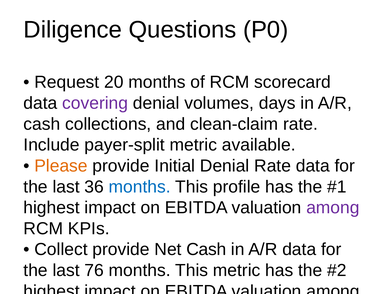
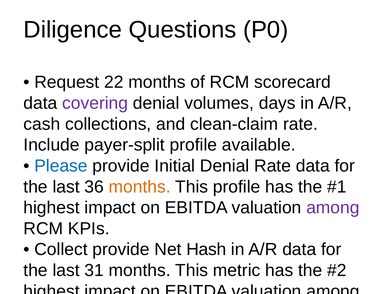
20: 20 -> 22
payer-split metric: metric -> profile
Please at (61, 166) colour: orange -> blue
months at (140, 187) colour: blue -> orange
Net Cash: Cash -> Hash
76: 76 -> 31
